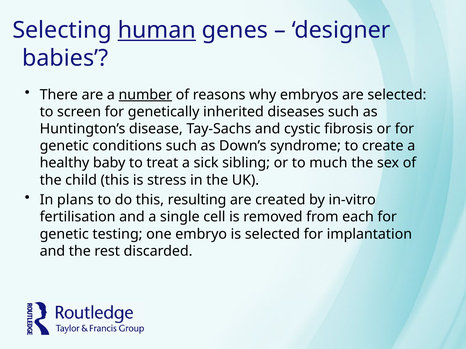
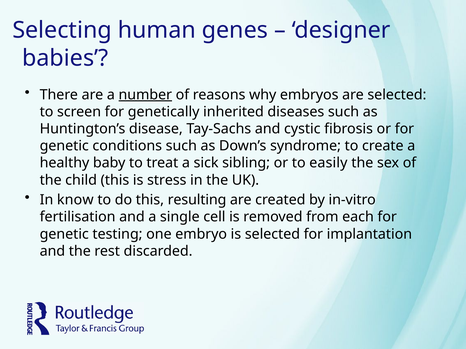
human underline: present -> none
much: much -> easily
plans: plans -> know
